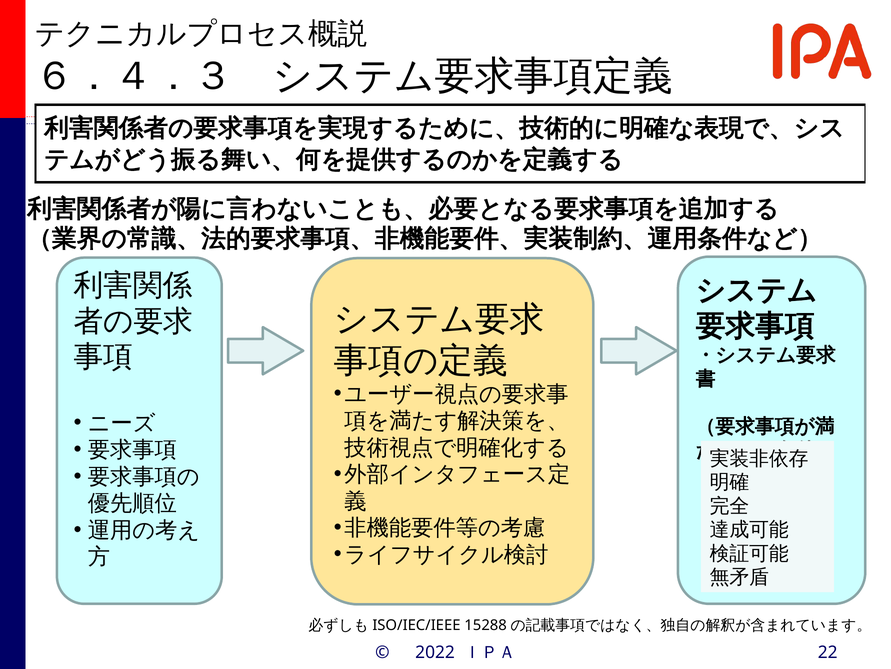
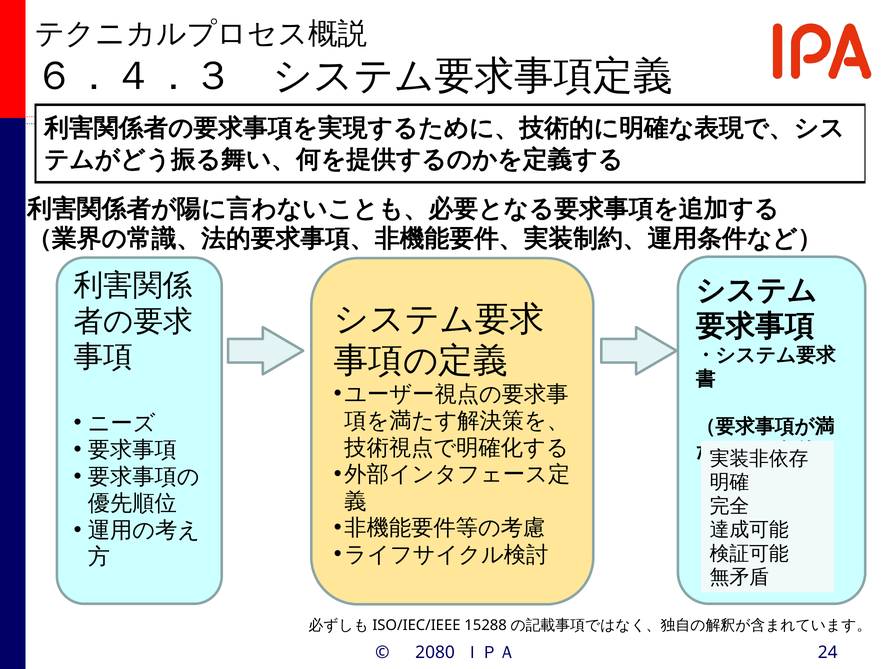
2022: 2022 -> 2080
22: 22 -> 24
